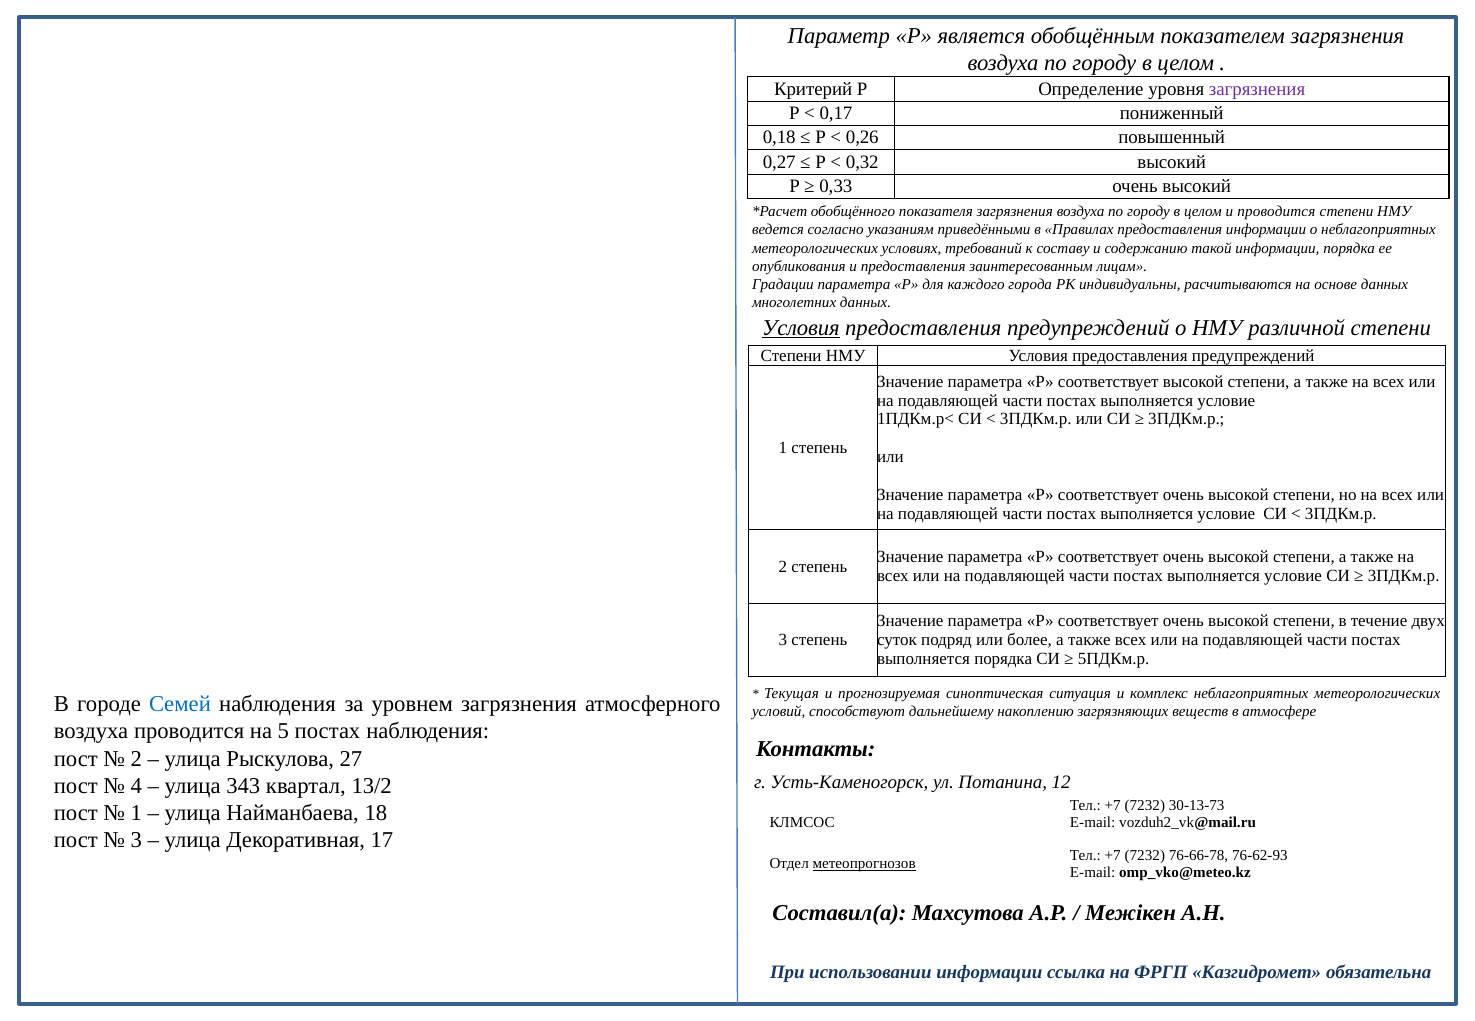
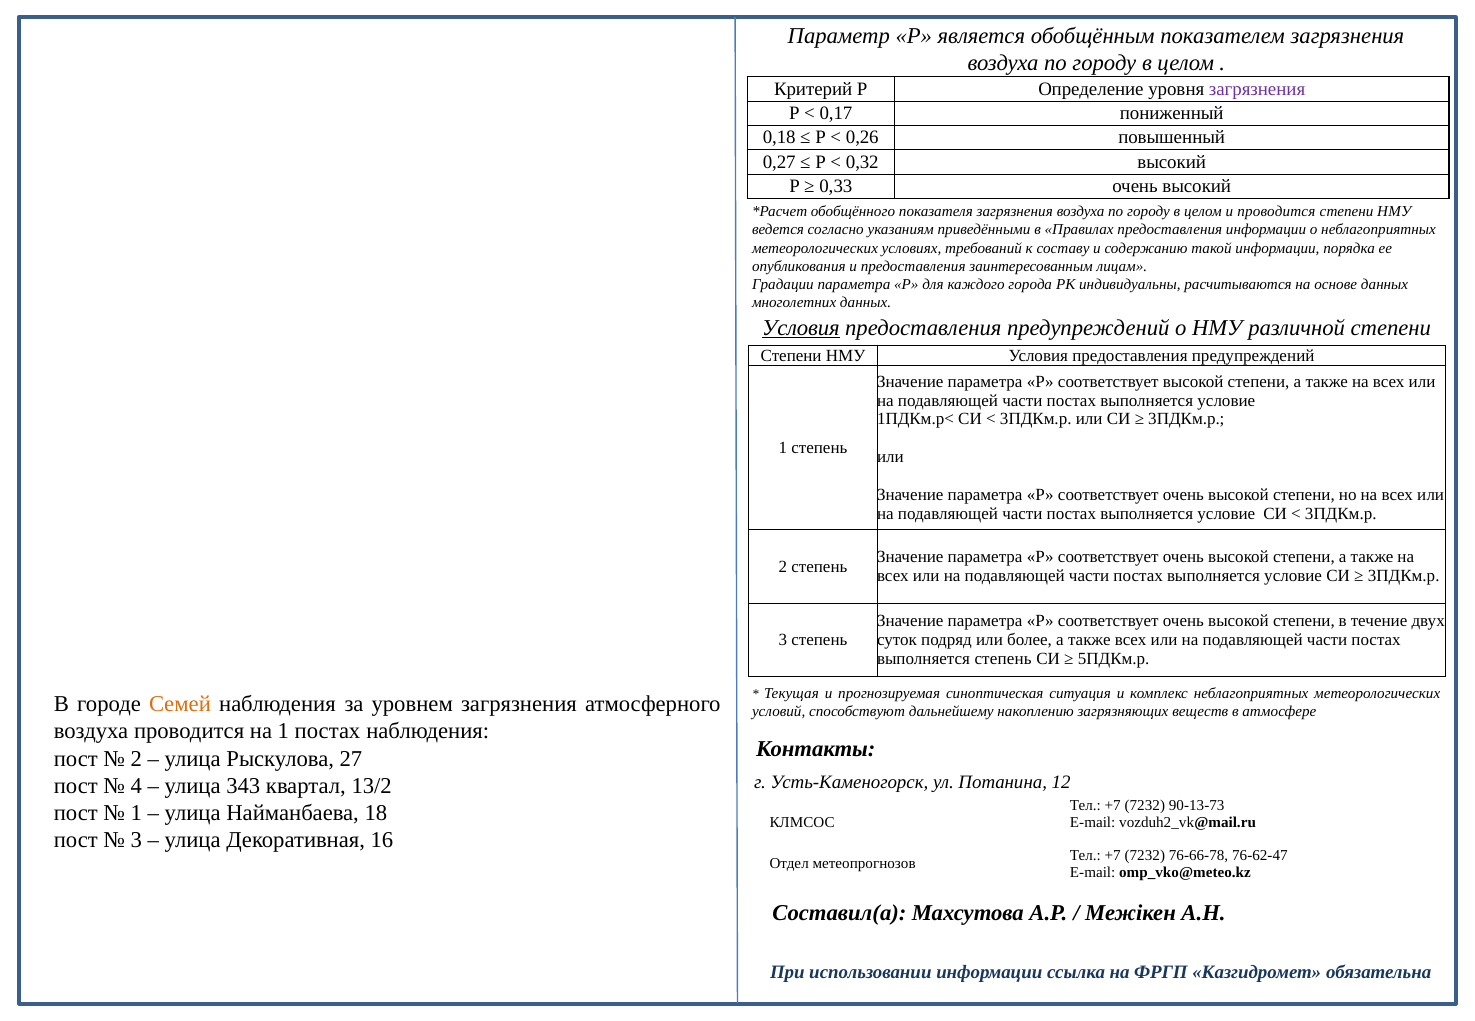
выполняется порядка: порядка -> степень
Семей colour: blue -> orange
на 5: 5 -> 1
30-13-73: 30-13-73 -> 90-13-73
17: 17 -> 16
76-62-93: 76-62-93 -> 76-62-47
метеопрогнозов underline: present -> none
